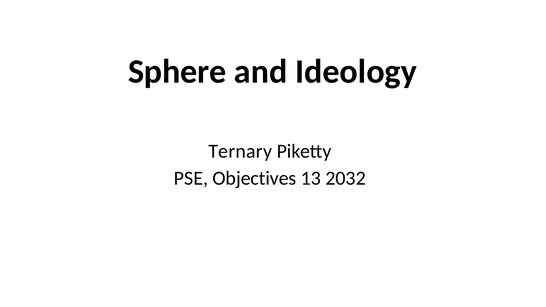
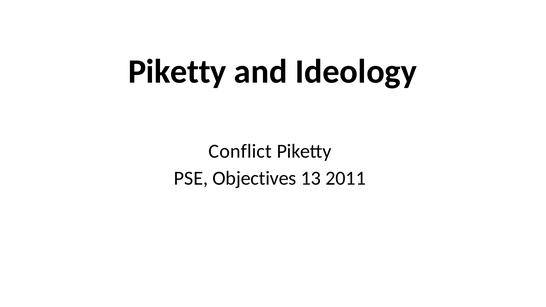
Sphere at (177, 71): Sphere -> Piketty
Ternary: Ternary -> Conflict
2032: 2032 -> 2011
